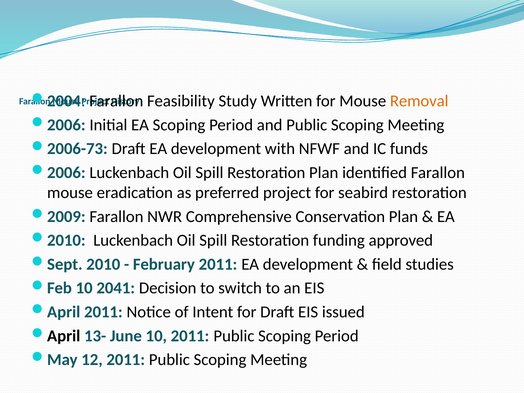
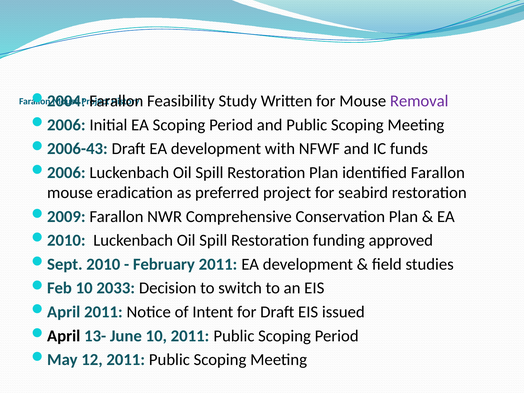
Removal colour: orange -> purple
2006-73: 2006-73 -> 2006-43
2041: 2041 -> 2033
